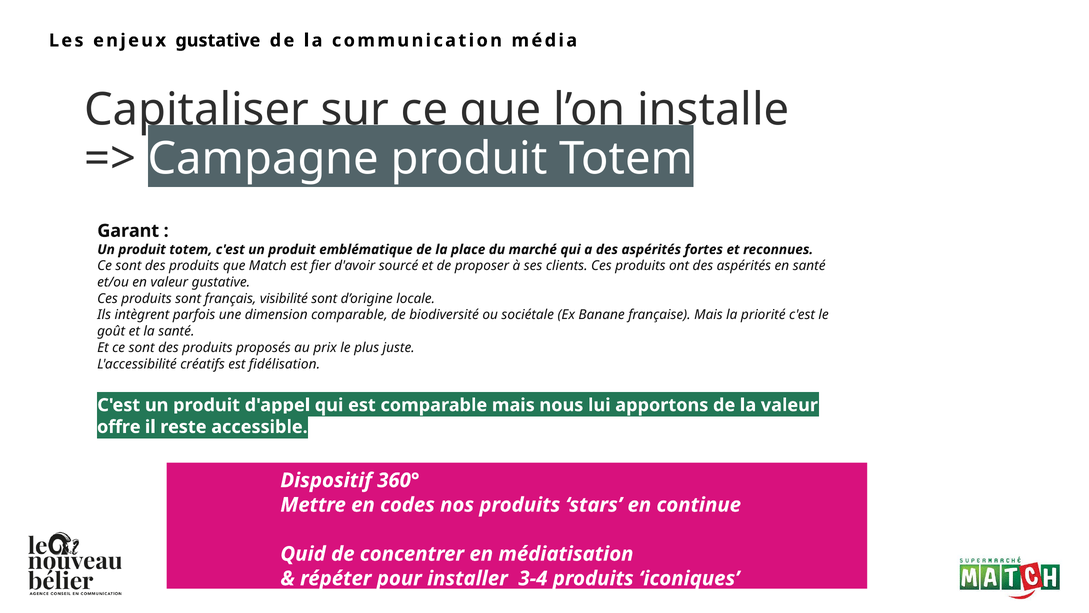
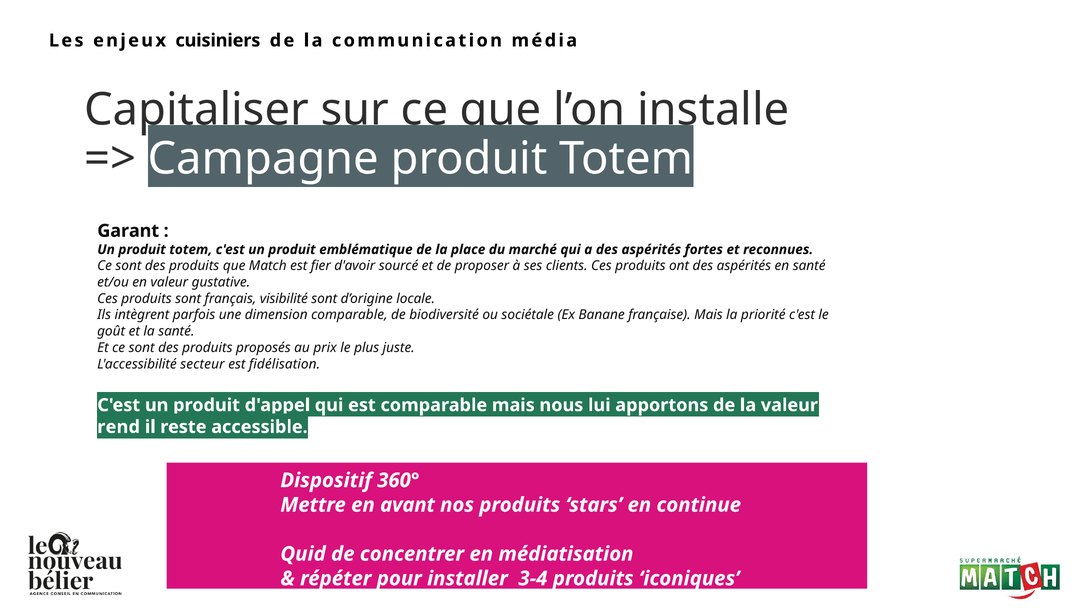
enjeux gustative: gustative -> cuisiniers
créatifs: créatifs -> secteur
offre: offre -> rend
codes: codes -> avant
